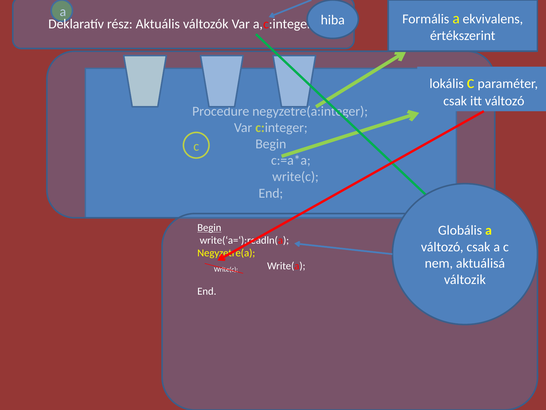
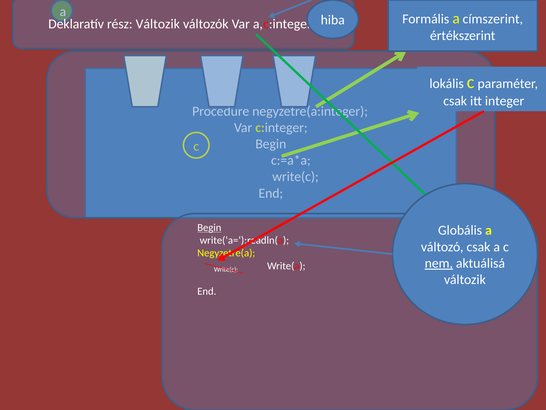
ekvivalens: ekvivalens -> címszerint
rész Aktuális: Aktuális -> Változik
változó at (505, 101): változó -> integer
nem underline: none -> present
